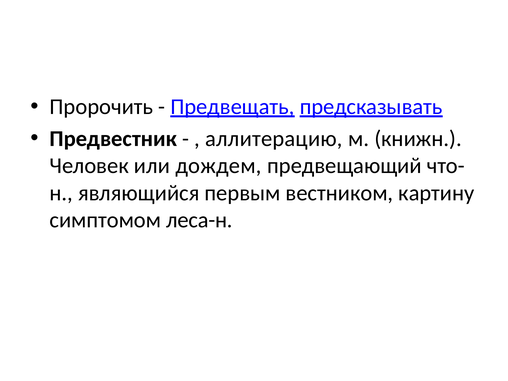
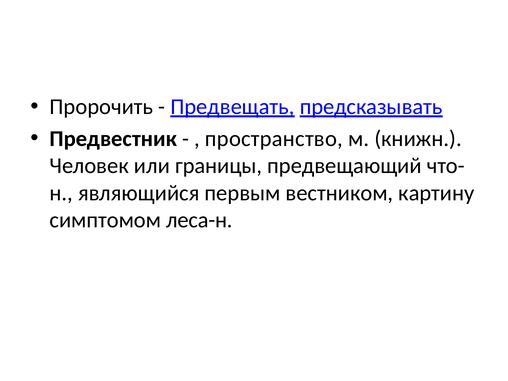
аллитерацию: аллитерацию -> пространство
дождем: дождем -> границы
